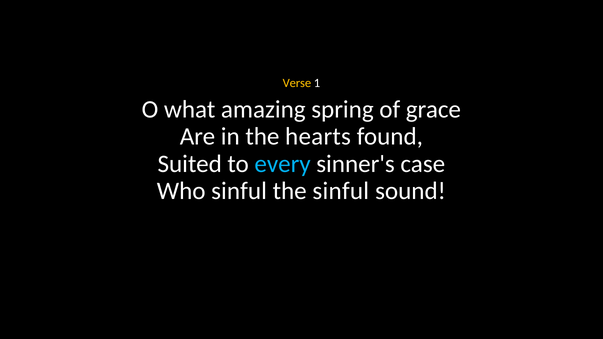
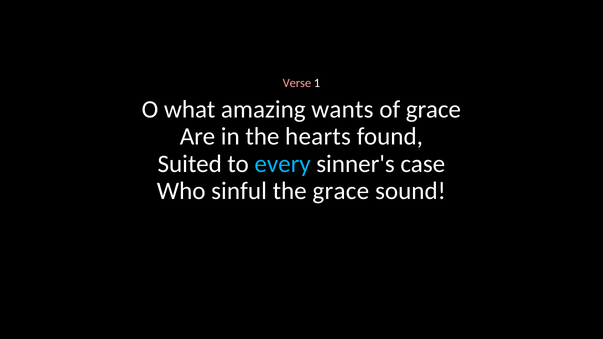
Verse colour: yellow -> pink
spring: spring -> wants
the sinful: sinful -> grace
